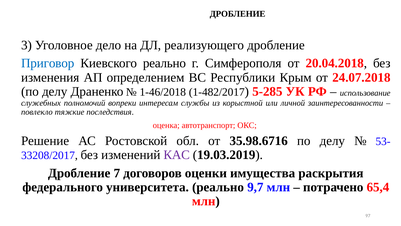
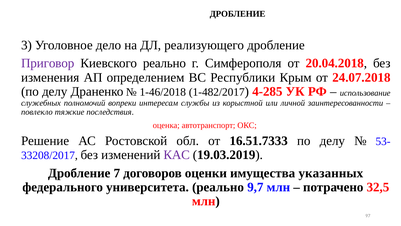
Приговор colour: blue -> purple
5-285: 5-285 -> 4-285
35.98.6716: 35.98.6716 -> 16.51.7333
раскрытия: раскрытия -> указанных
65,4: 65,4 -> 32,5
